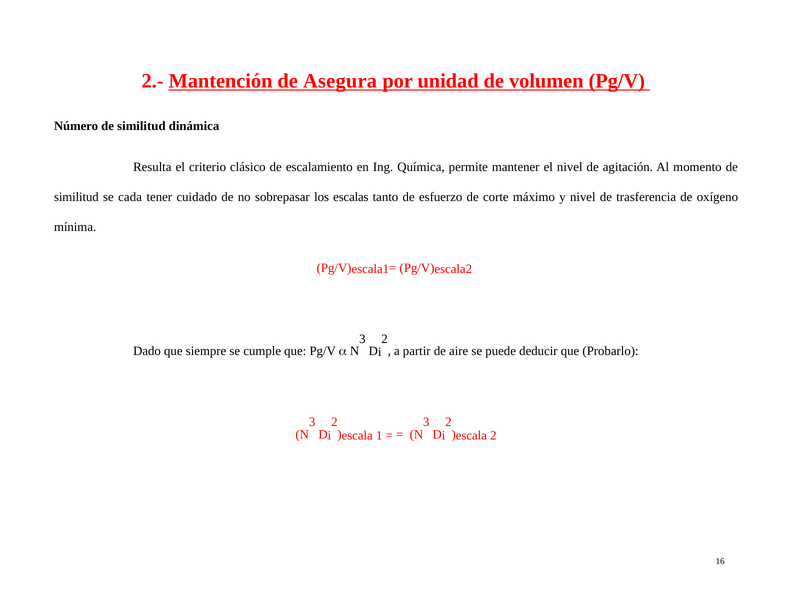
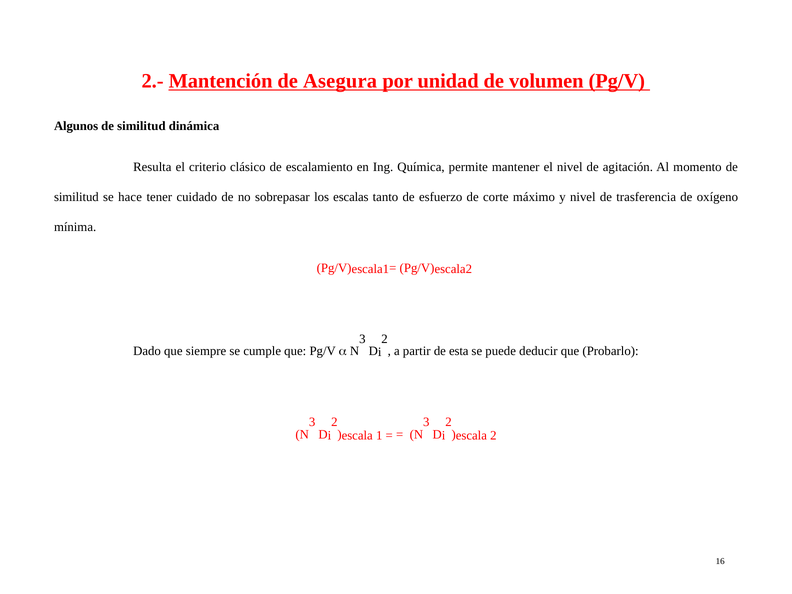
Número: Número -> Algunos
cada: cada -> hace
aire: aire -> esta
